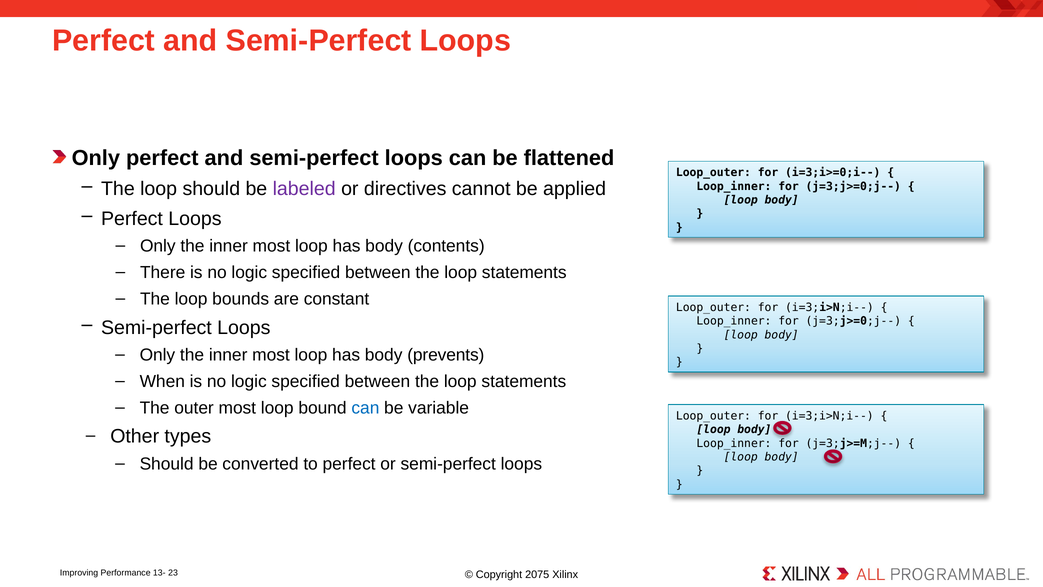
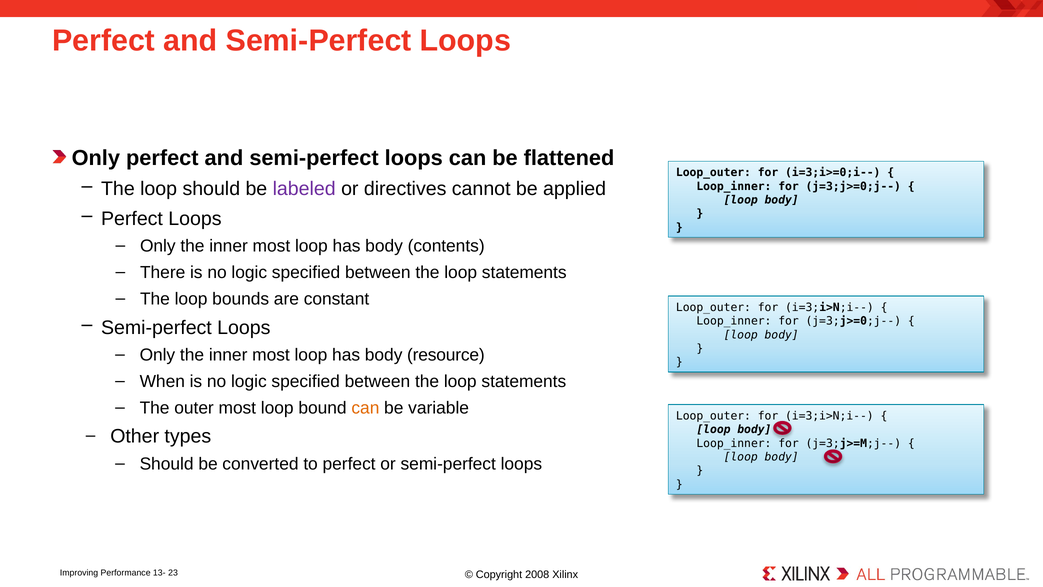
prevents: prevents -> resource
can at (365, 408) colour: blue -> orange
2075: 2075 -> 2008
